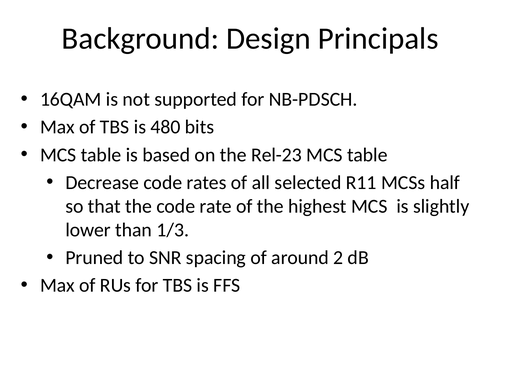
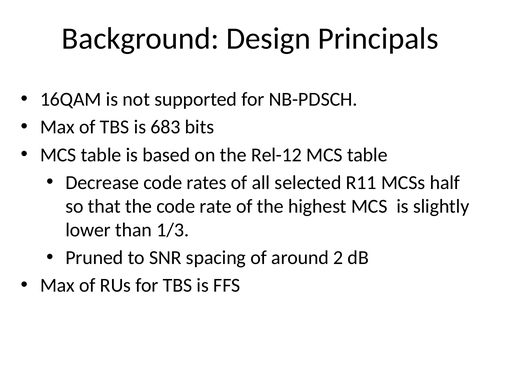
480: 480 -> 683
Rel-23: Rel-23 -> Rel-12
